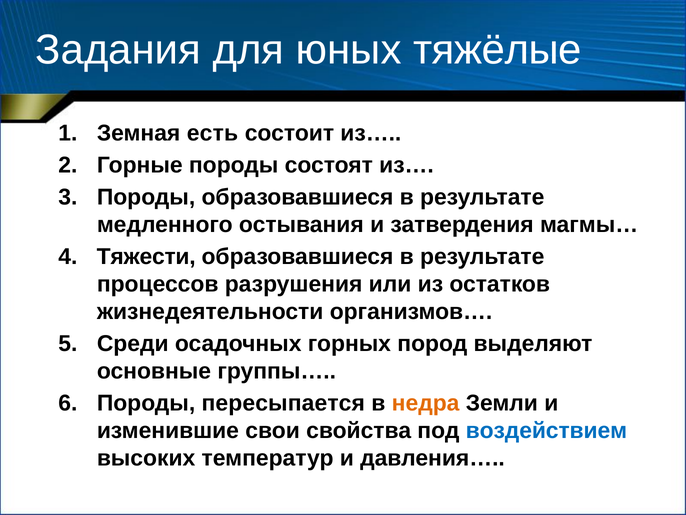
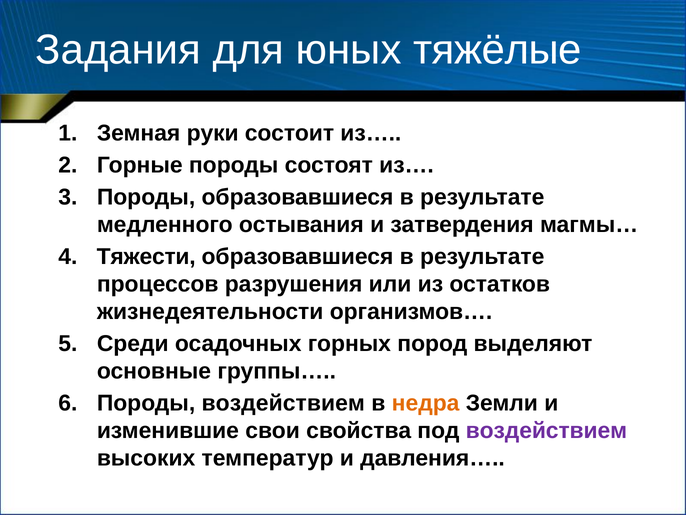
есть: есть -> руки
Породы пересыпается: пересыпается -> воздействием
воздействием at (546, 430) colour: blue -> purple
